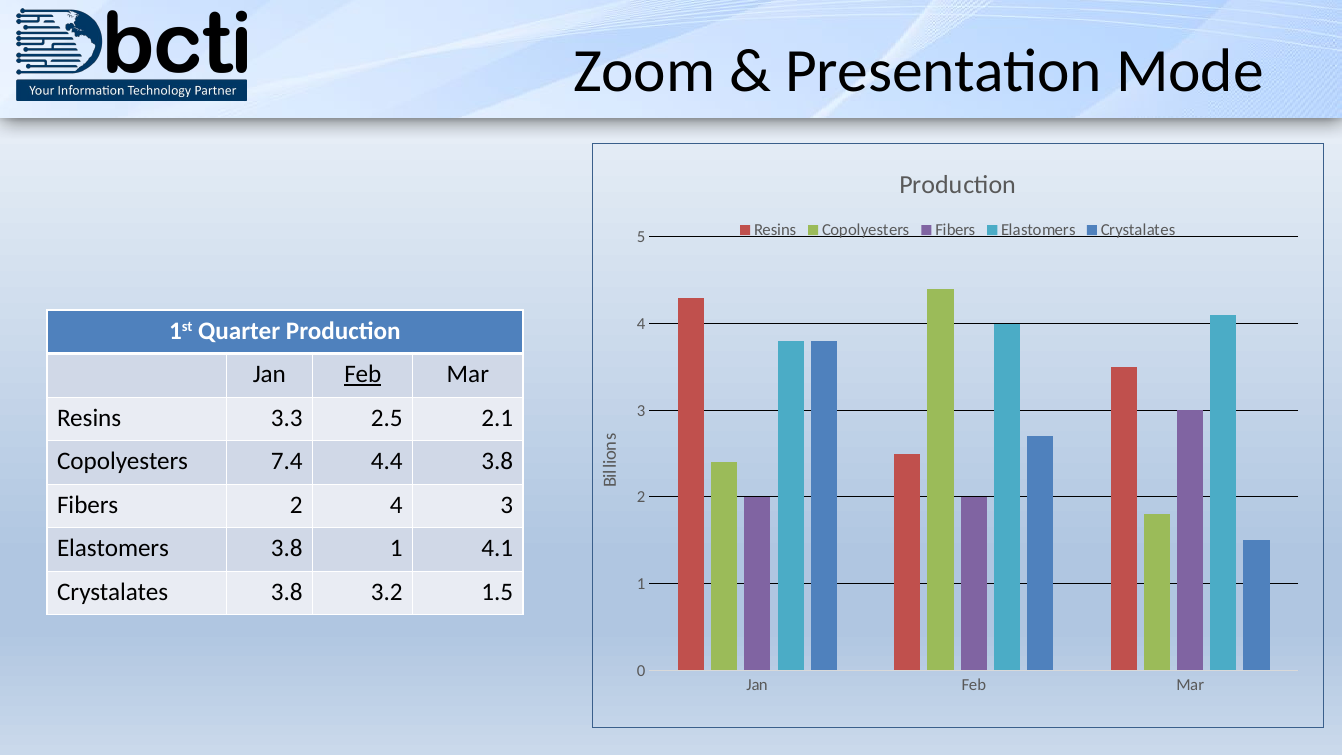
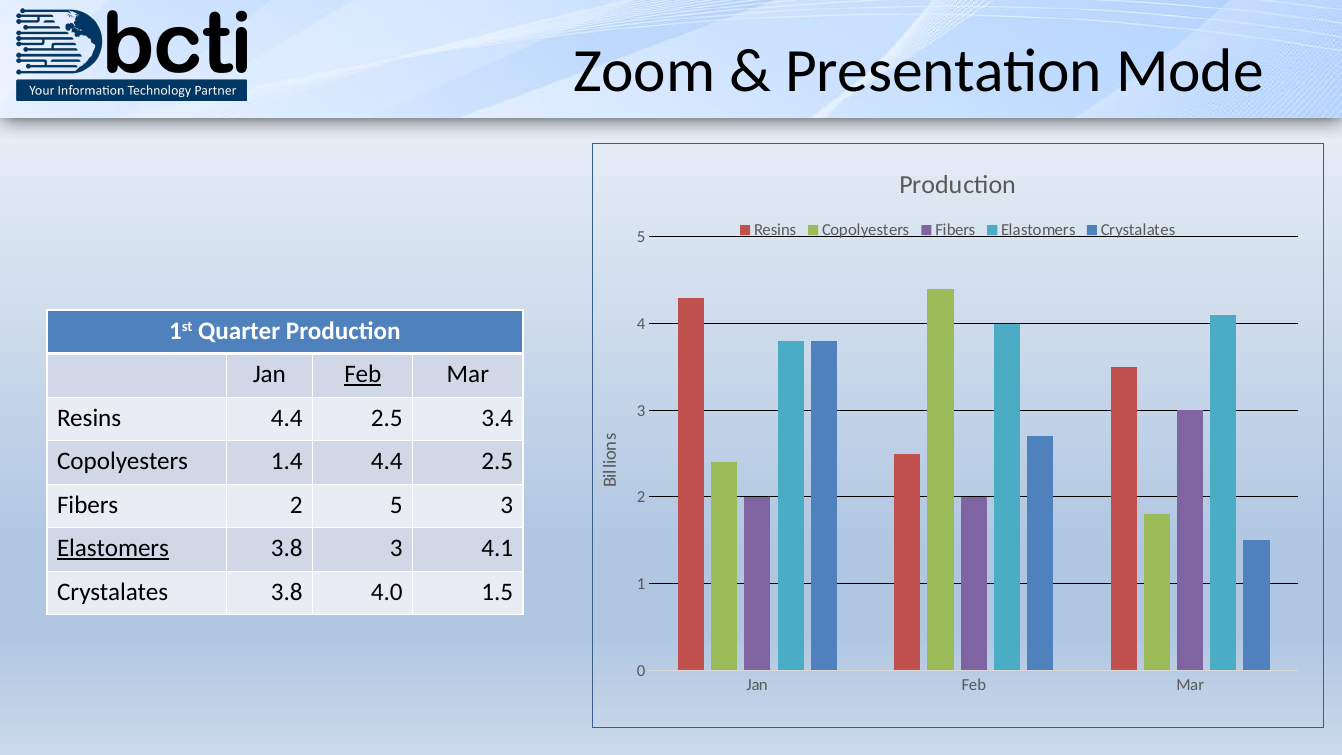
Resins 3.3: 3.3 -> 4.4
2.1: 2.1 -> 3.4
7.4: 7.4 -> 1.4
3.8 at (497, 461): 3.8 -> 2.5
2 4: 4 -> 5
Elastomers at (113, 548) underline: none -> present
3.8 1: 1 -> 3
3.2: 3.2 -> 4.0
